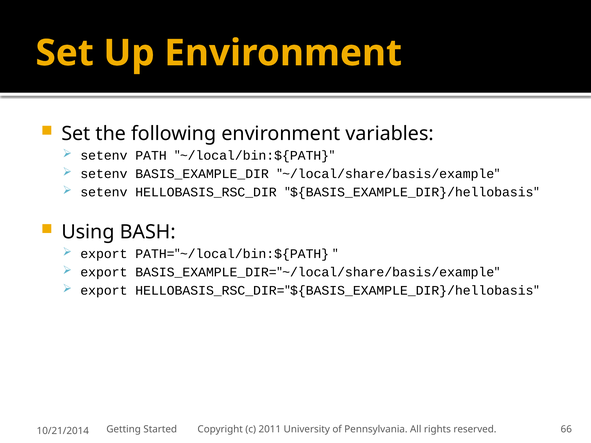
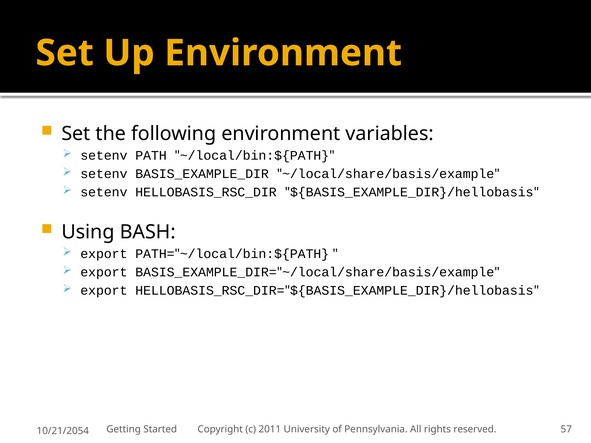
66: 66 -> 57
10/21/2014: 10/21/2014 -> 10/21/2054
